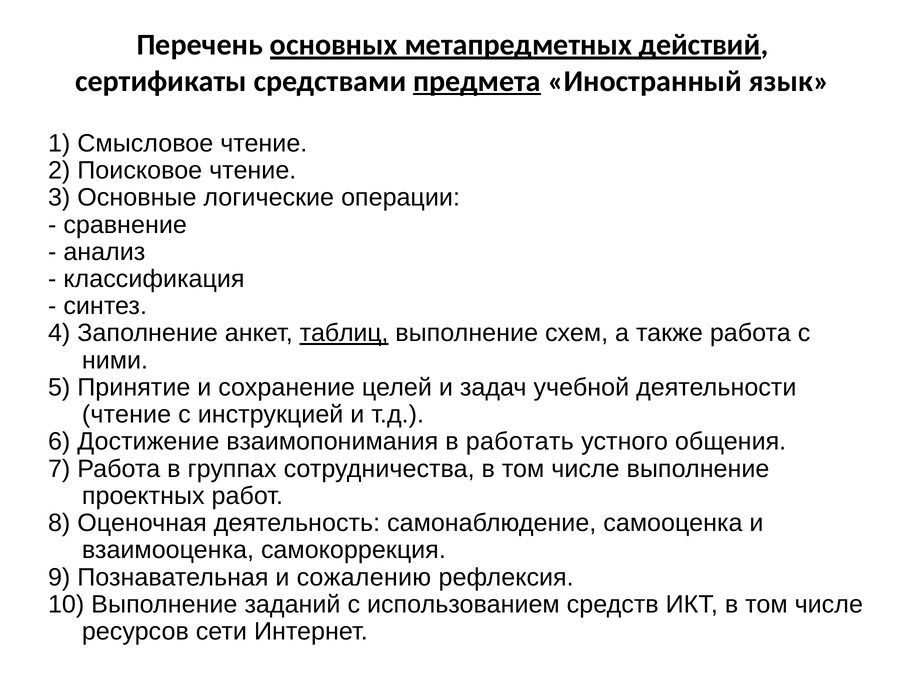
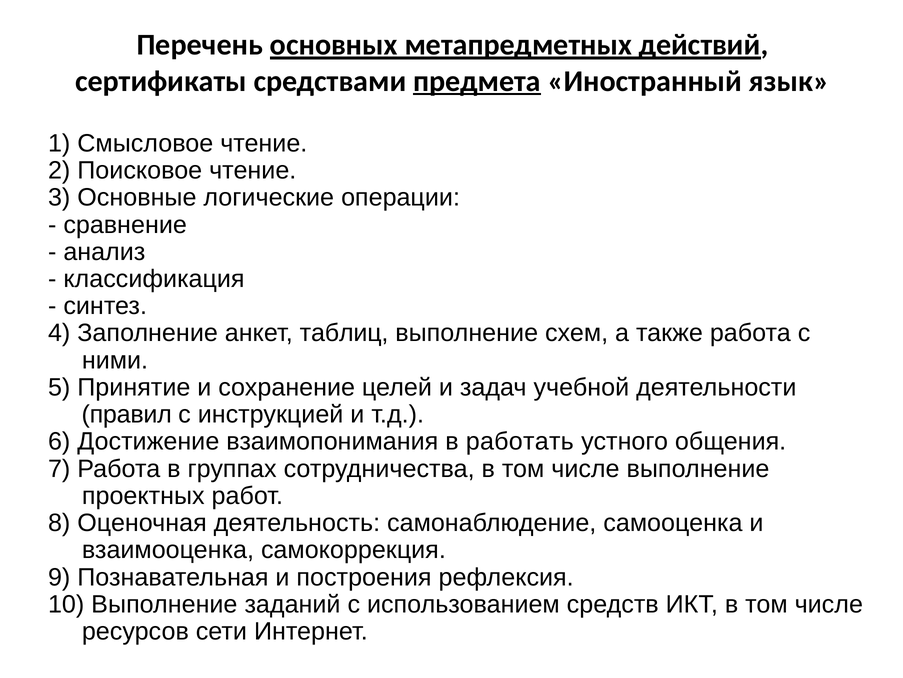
таблиц underline: present -> none
чтение at (127, 414): чтение -> правил
сожалению: сожалению -> построения
